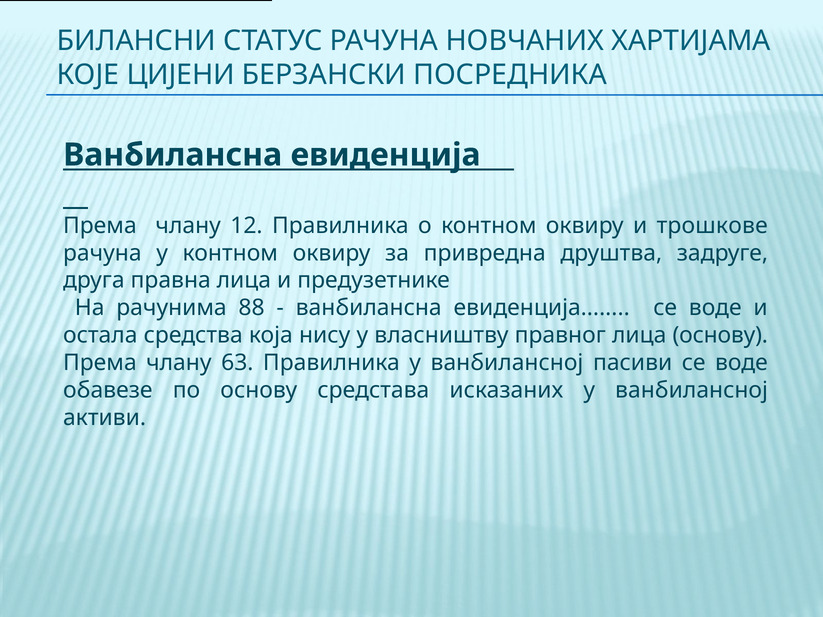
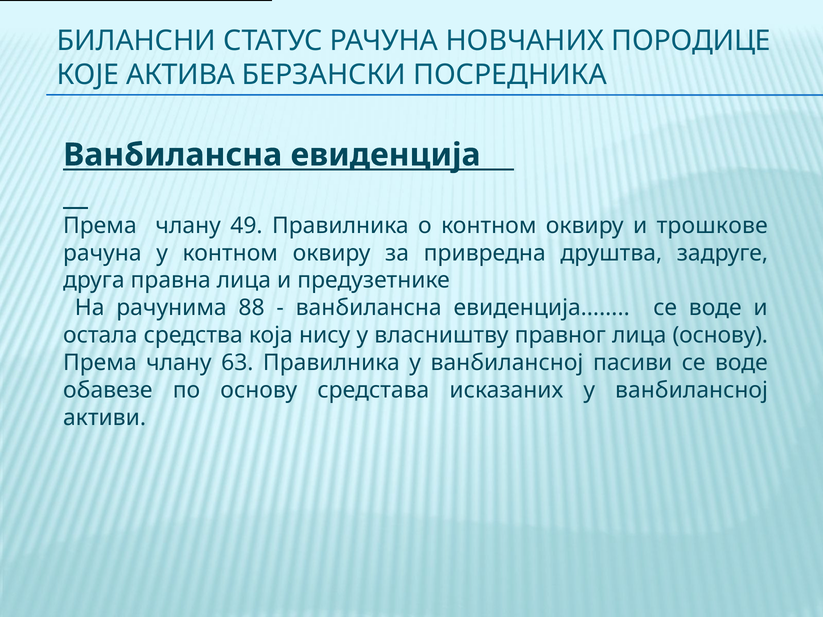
ХАРТИЈАМА: ХАРТИЈАМА -> ПОРОДИЦЕ
ЦИЈЕНИ: ЦИЈЕНИ -> АКТИВА
12: 12 -> 49
